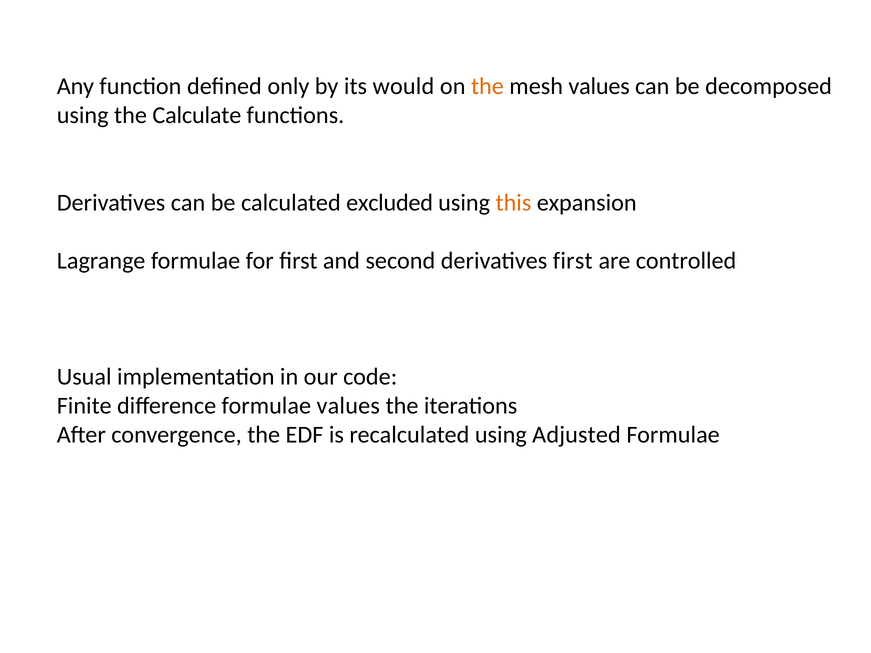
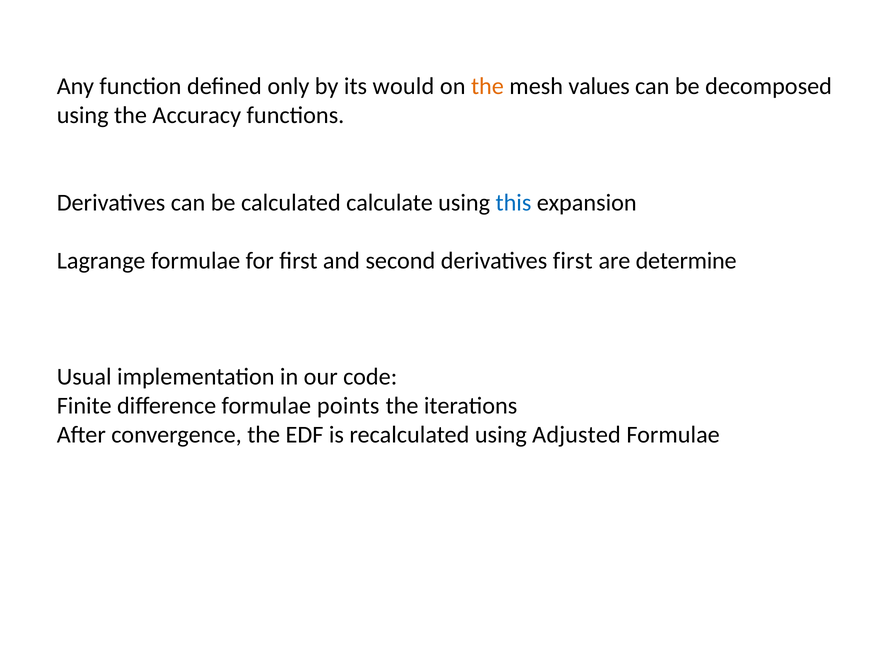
Calculate: Calculate -> Accuracy
excluded: excluded -> calculate
this colour: orange -> blue
controlled: controlled -> determine
formulae values: values -> points
